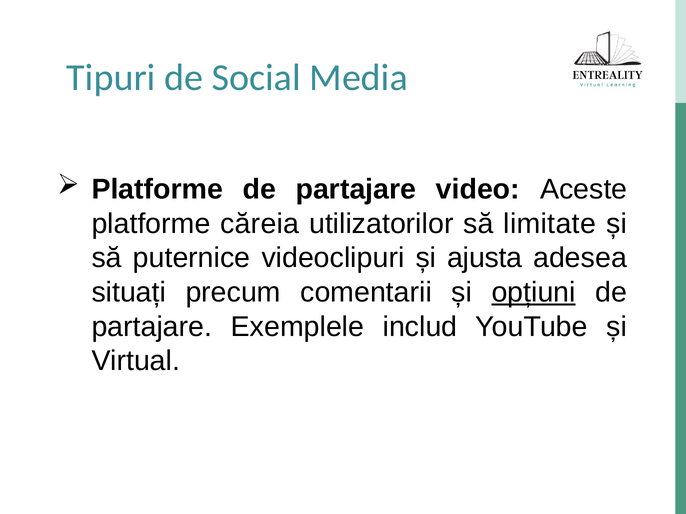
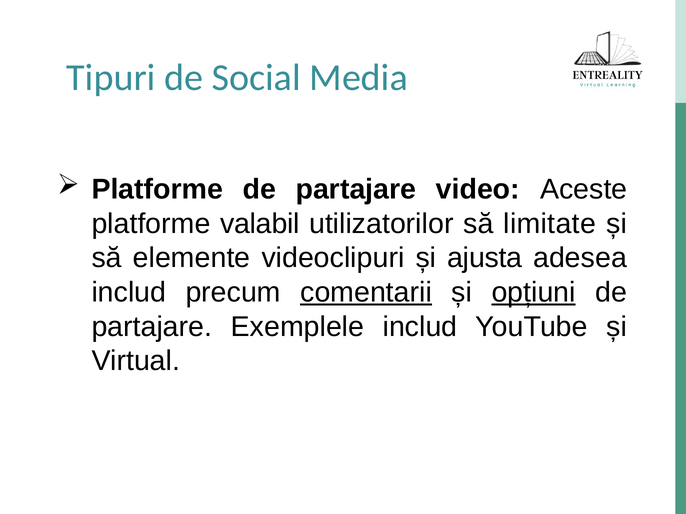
căreia: căreia -> valabil
puternice: puternice -> elemente
situați at (129, 293): situați -> includ
comentarii underline: none -> present
